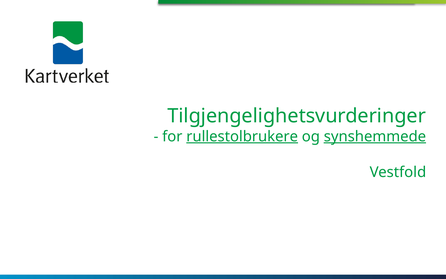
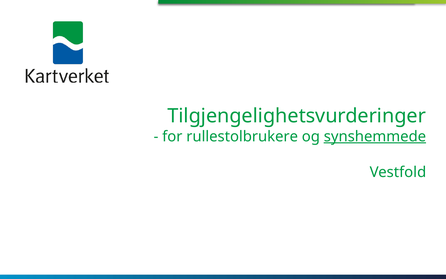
rullestolbrukere underline: present -> none
